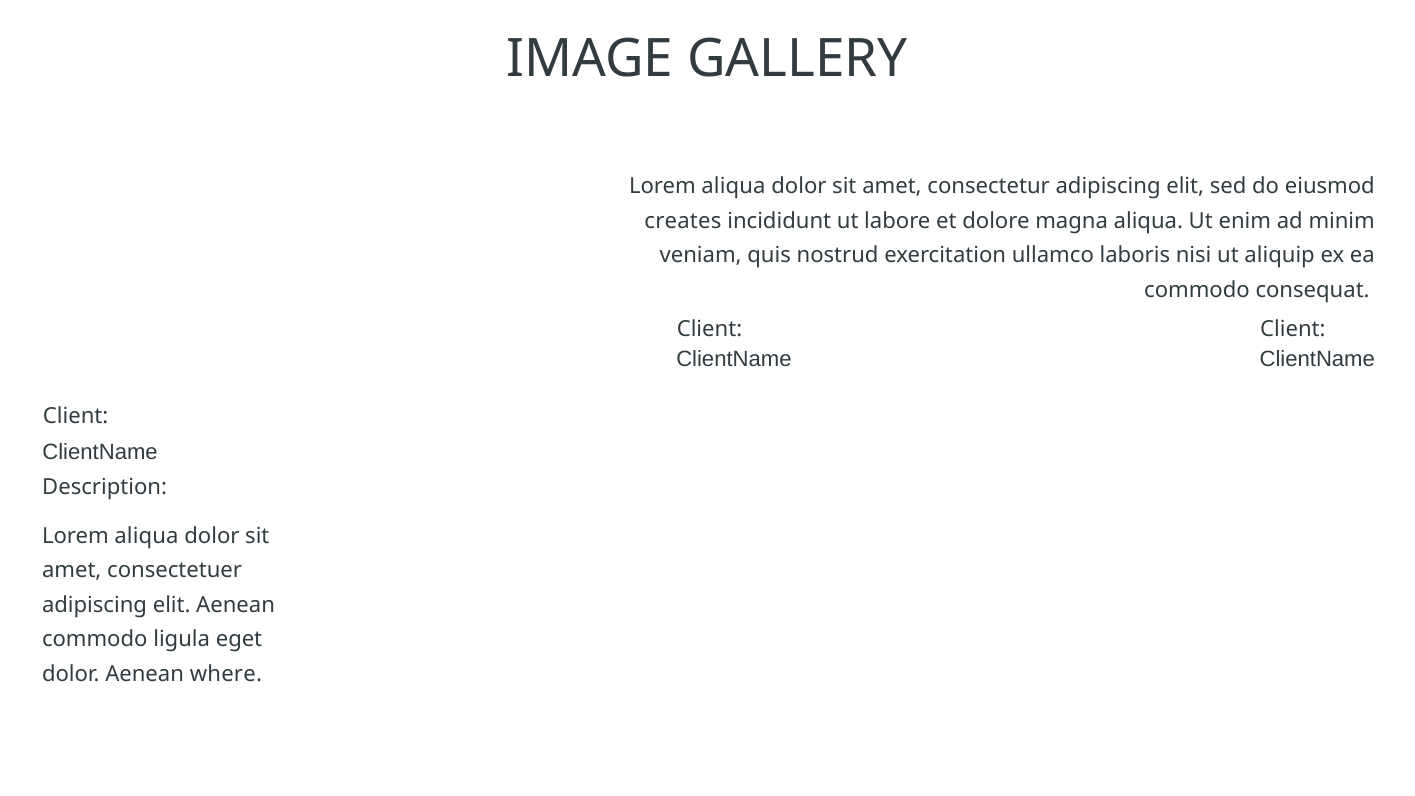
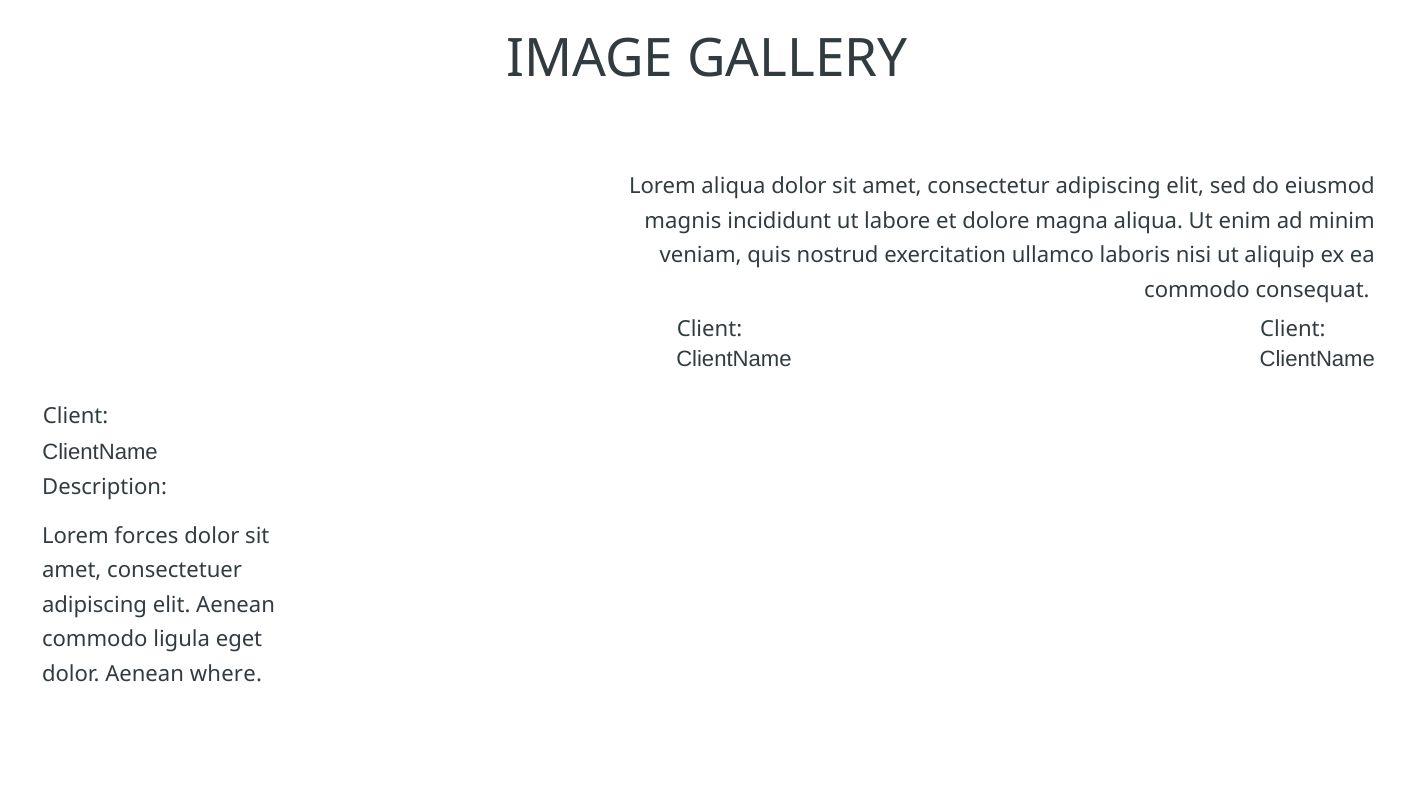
creates: creates -> magnis
aliqua at (146, 536): aliqua -> forces
